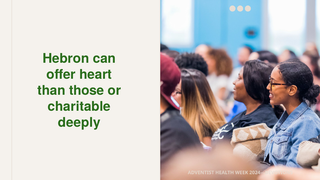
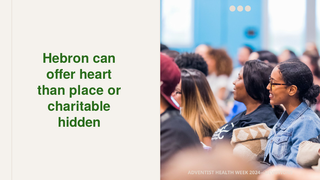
those: those -> place
deeply: deeply -> hidden
